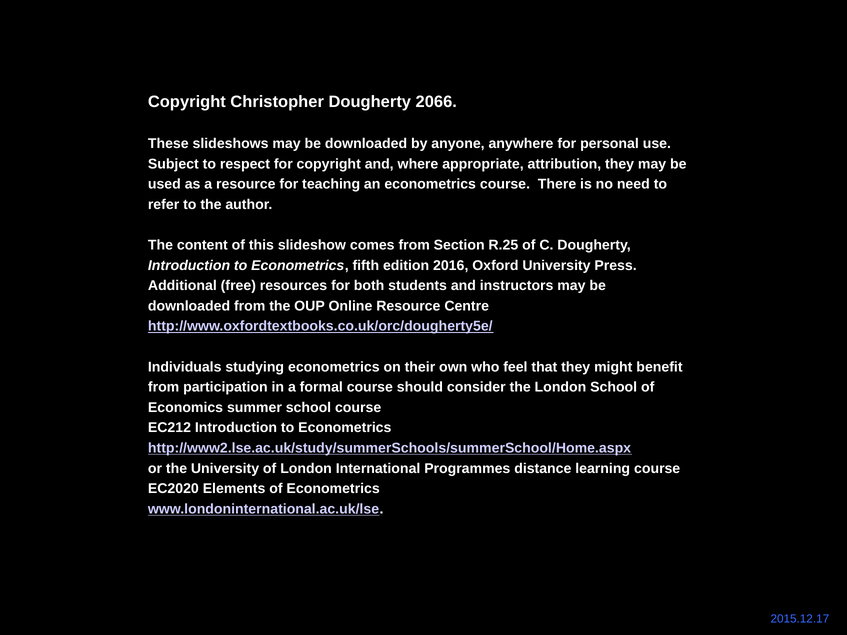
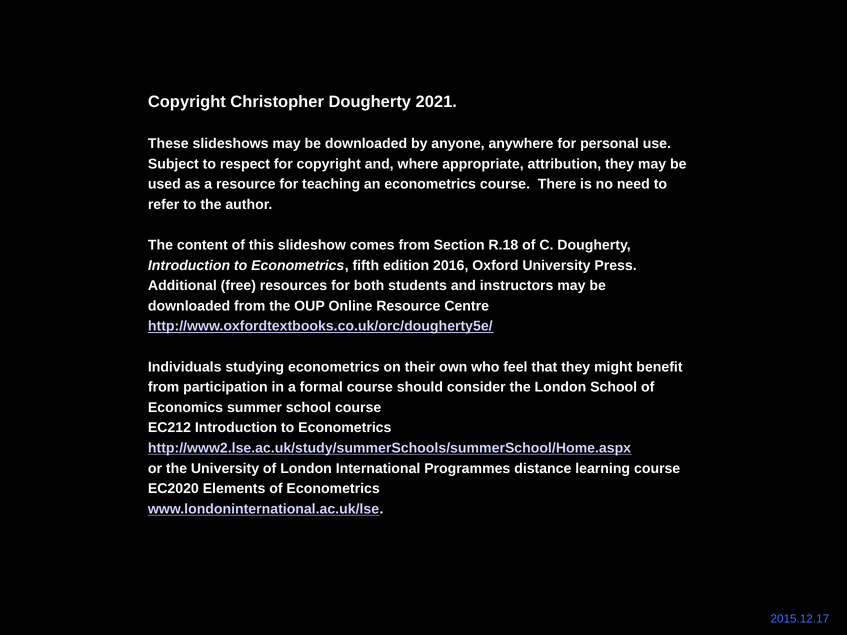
2066: 2066 -> 2021
R.25: R.25 -> R.18
